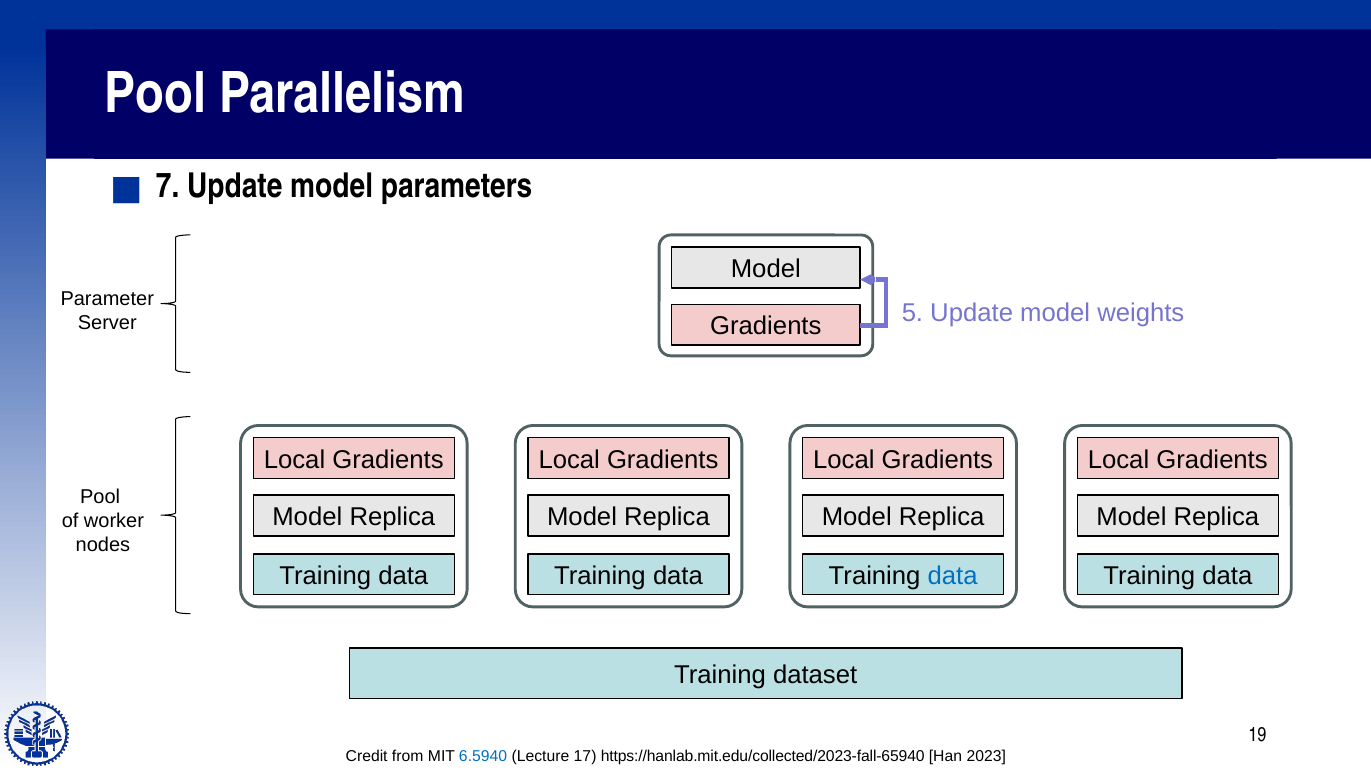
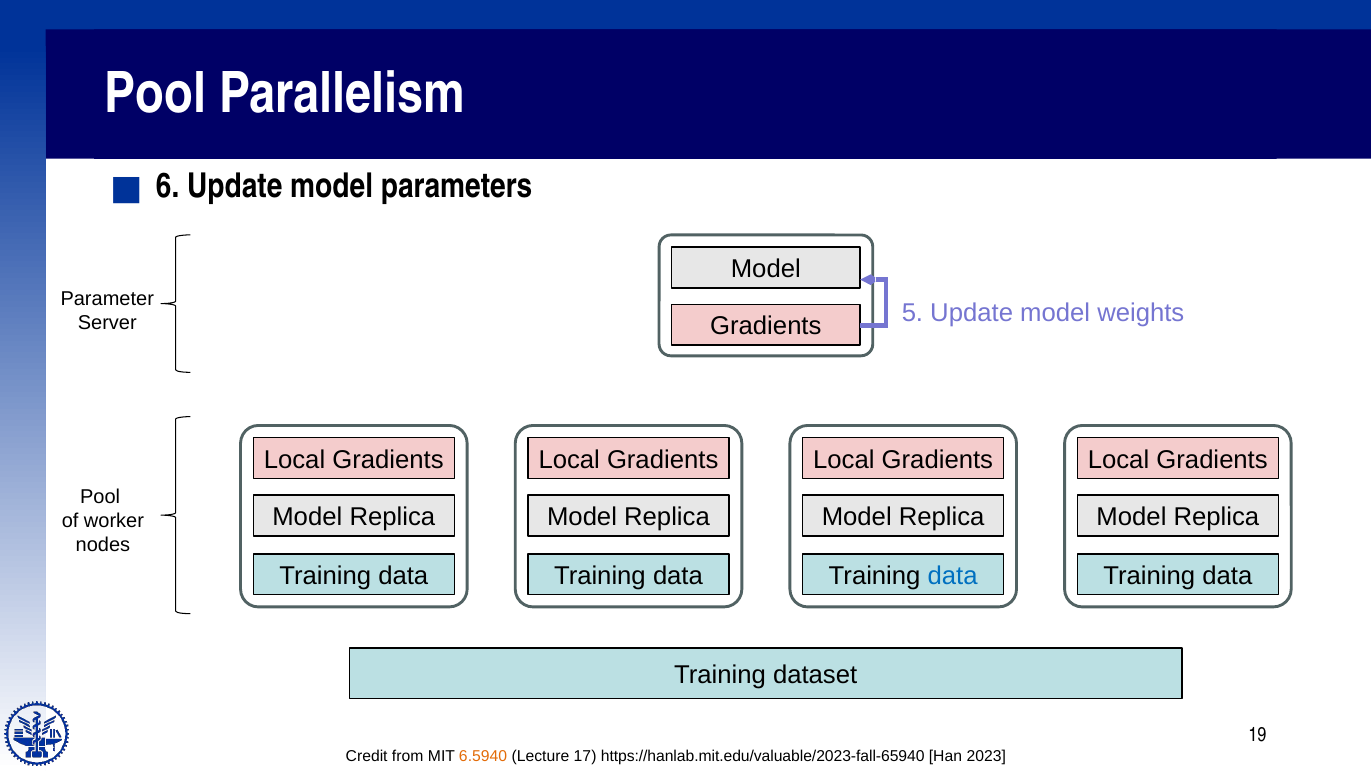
7: 7 -> 6
6.5940 colour: blue -> orange
https://hanlab.mit.edu/collected/2023-fall-65940: https://hanlab.mit.edu/collected/2023-fall-65940 -> https://hanlab.mit.edu/valuable/2023-fall-65940
